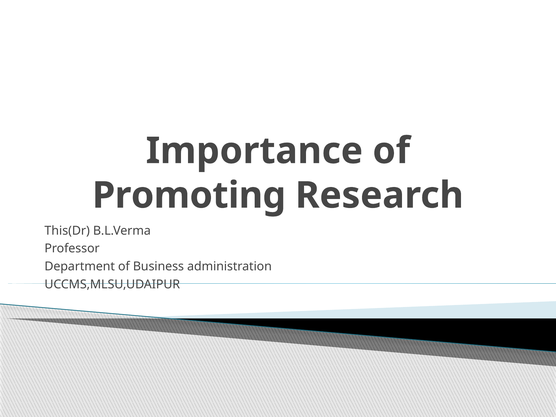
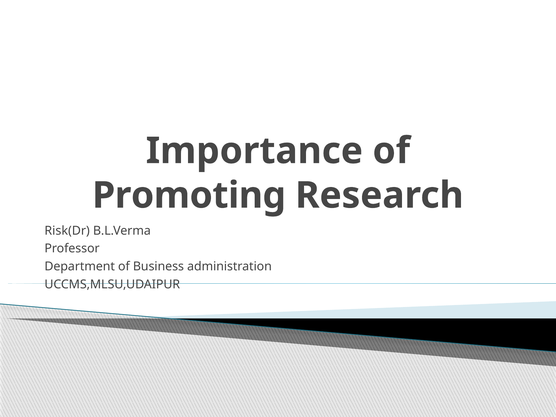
This(Dr: This(Dr -> Risk(Dr
